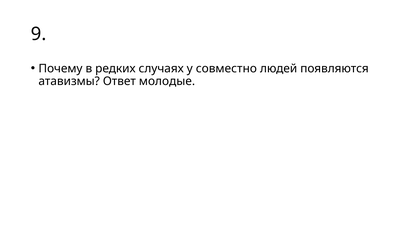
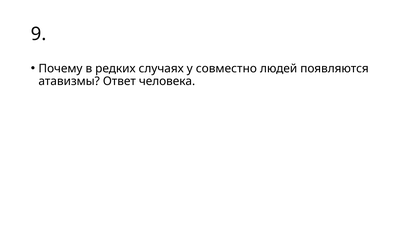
молодые: молодые -> человека
